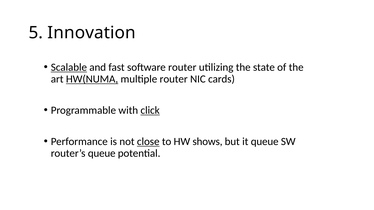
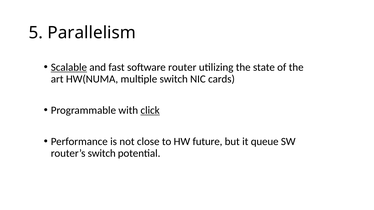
Innovation: Innovation -> Parallelism
HW(NUMA underline: present -> none
multiple router: router -> switch
close underline: present -> none
shows: shows -> future
router’s queue: queue -> switch
